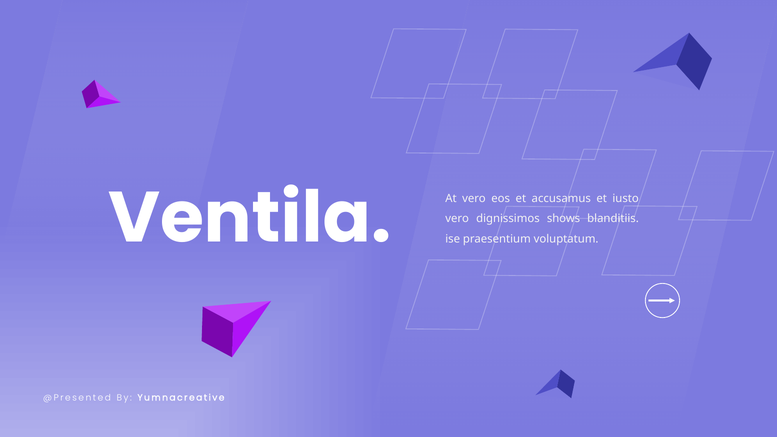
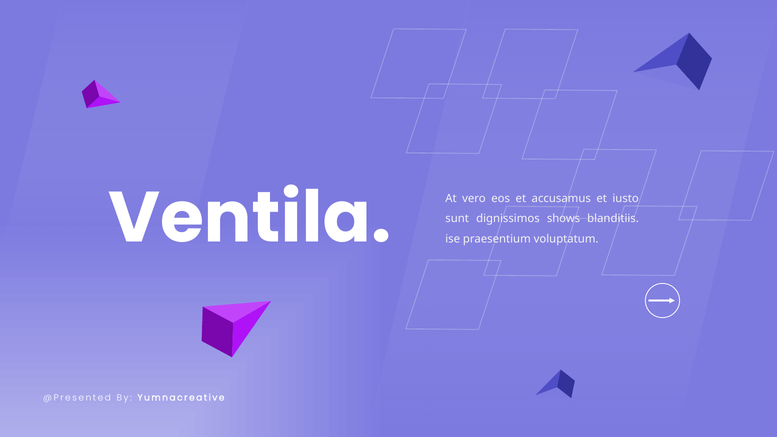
vero at (457, 219): vero -> sunt
